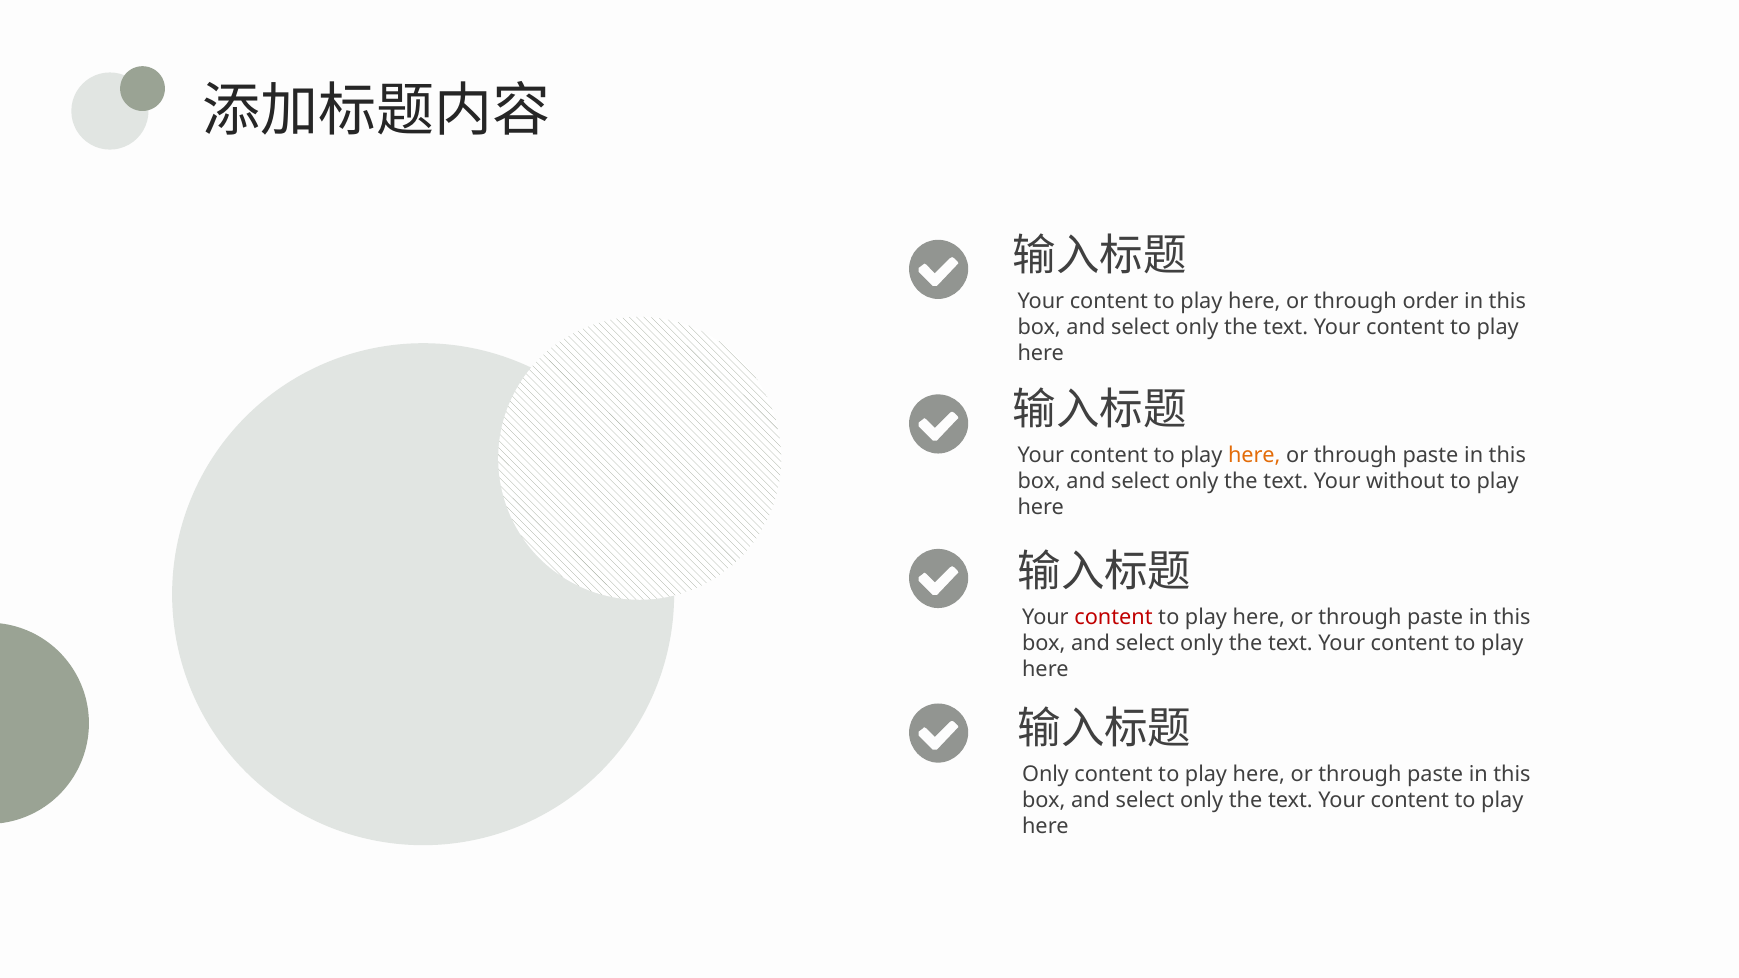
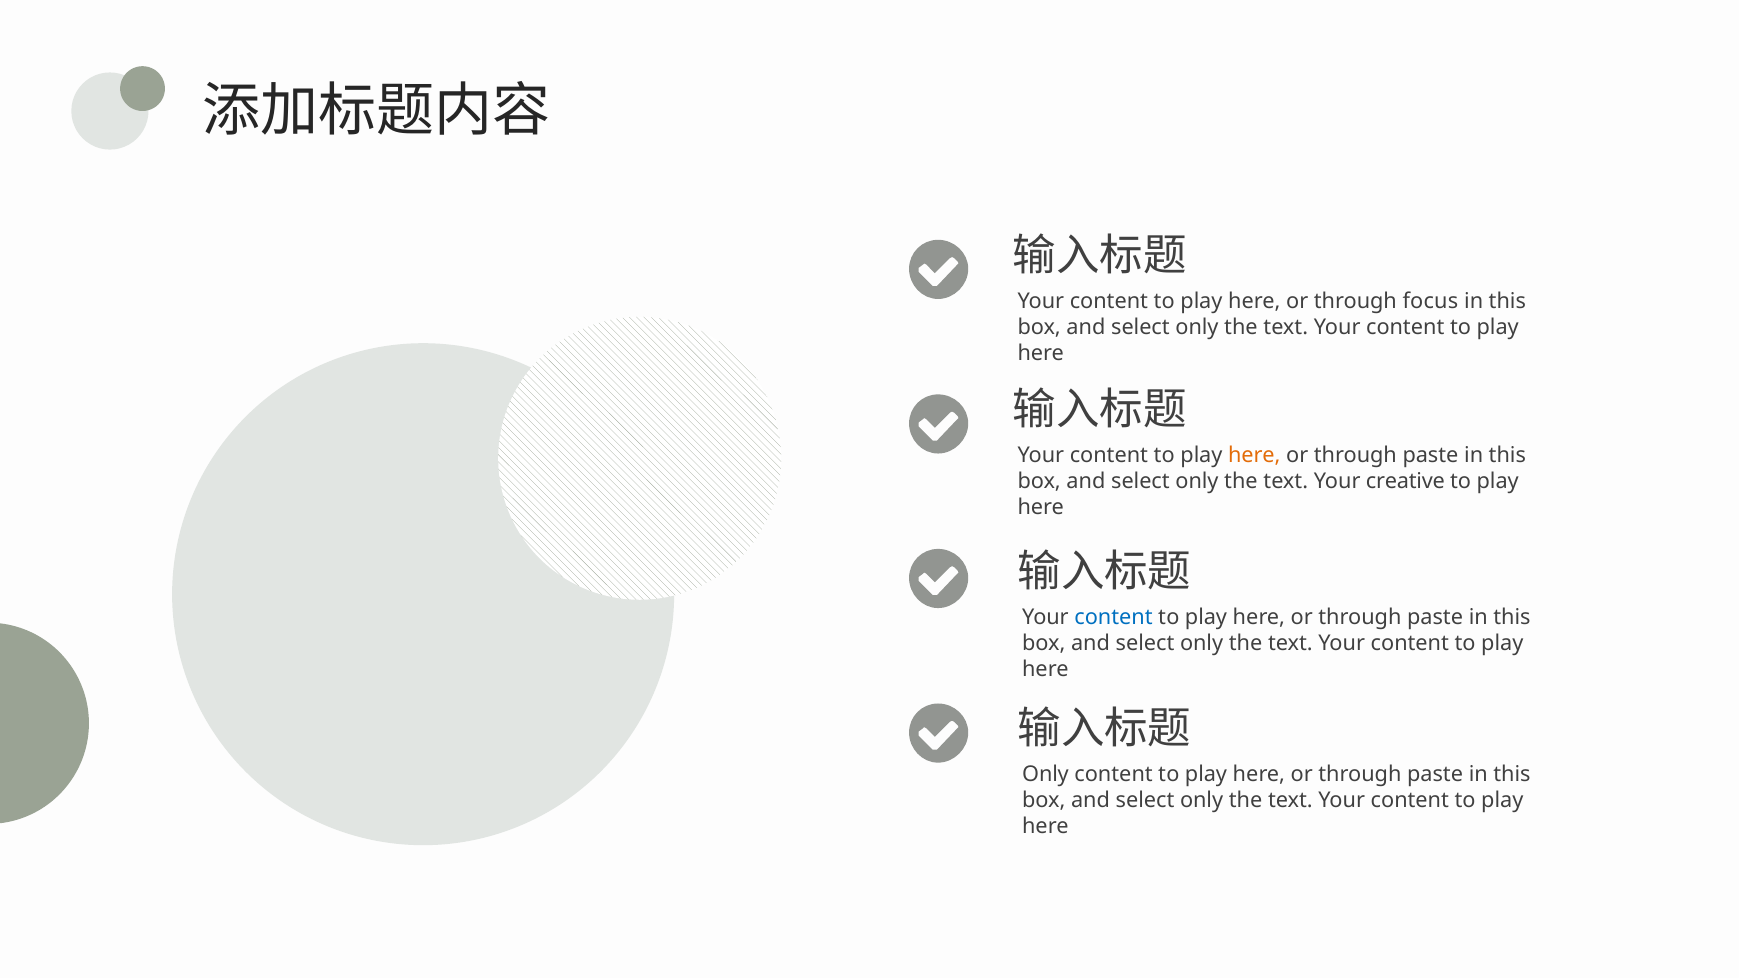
order: order -> focus
without: without -> creative
content at (1114, 617) colour: red -> blue
